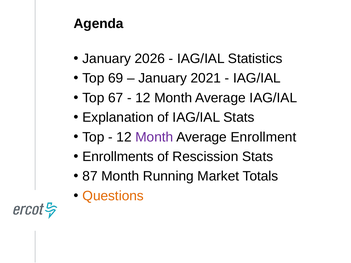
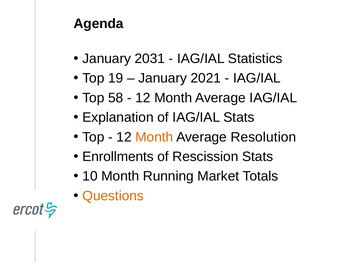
2026: 2026 -> 2031
69: 69 -> 19
67: 67 -> 58
Month at (154, 137) colour: purple -> orange
Enrollment: Enrollment -> Resolution
87: 87 -> 10
